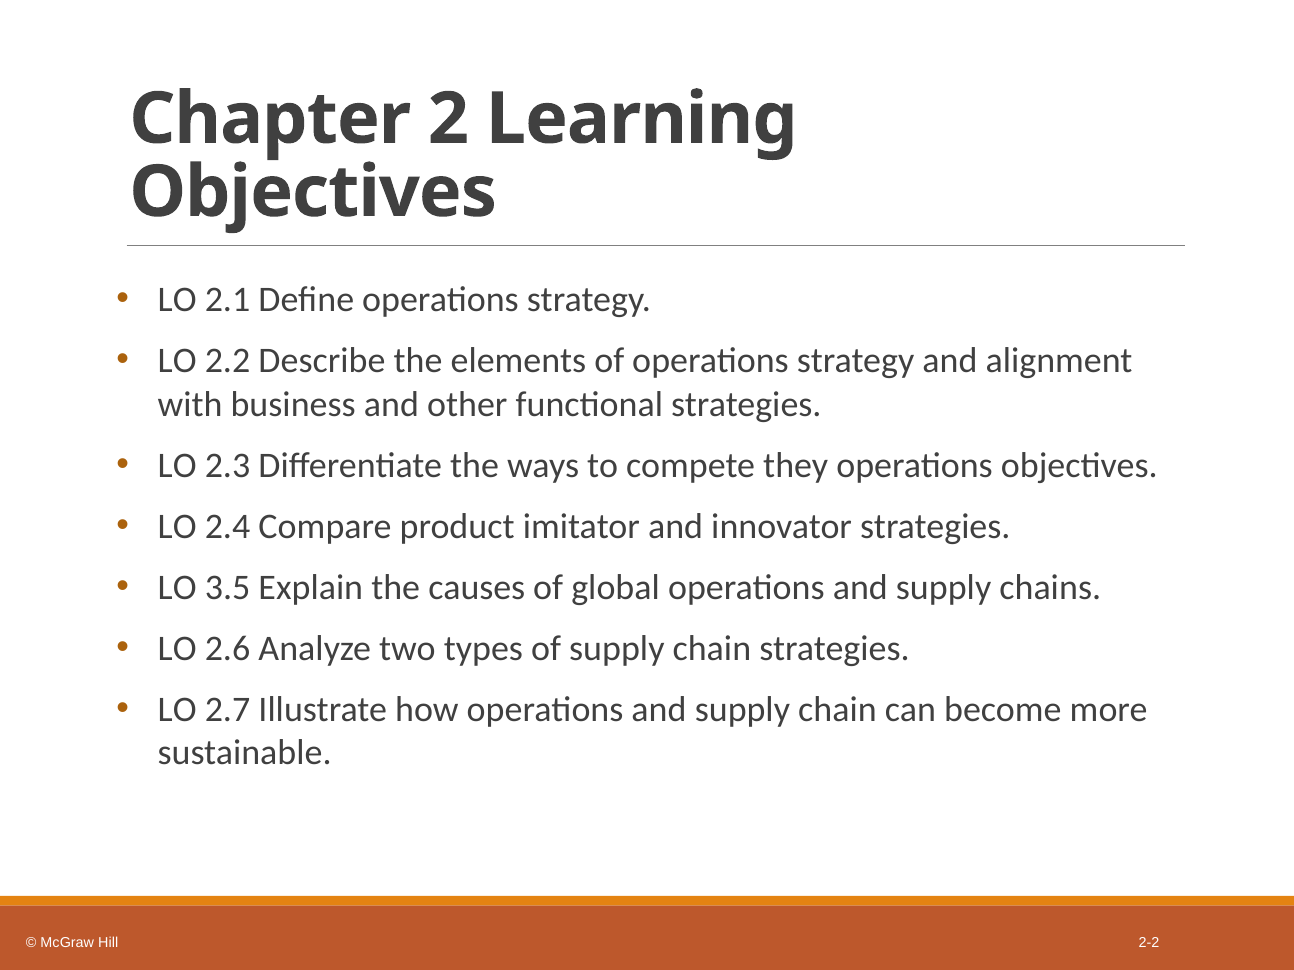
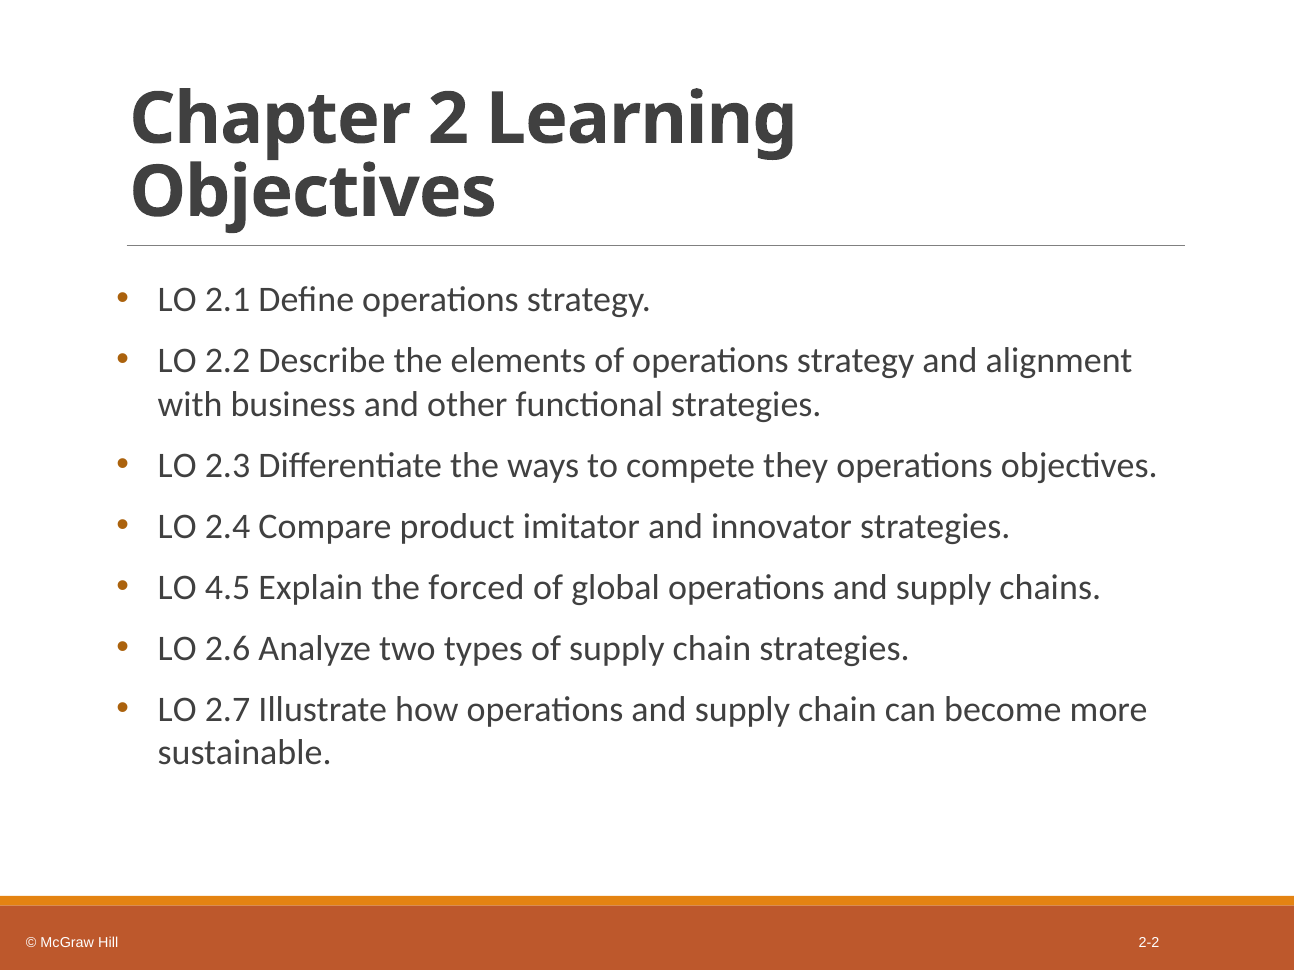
3.5: 3.5 -> 4.5
causes: causes -> forced
